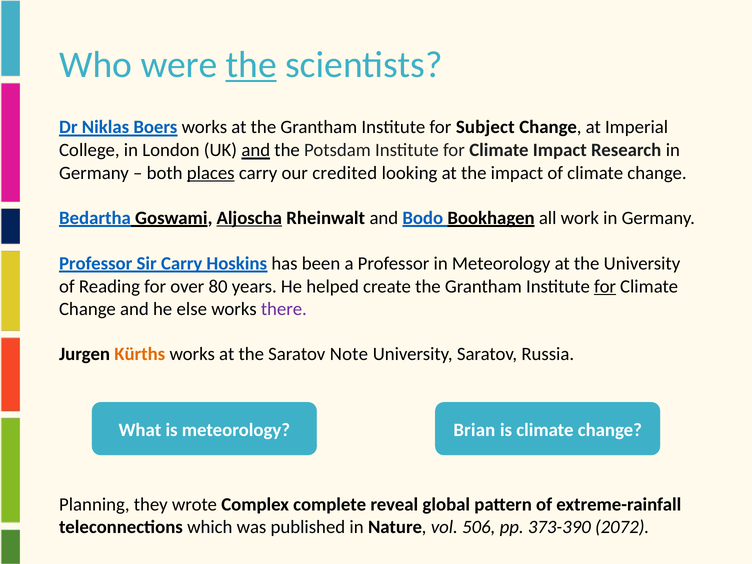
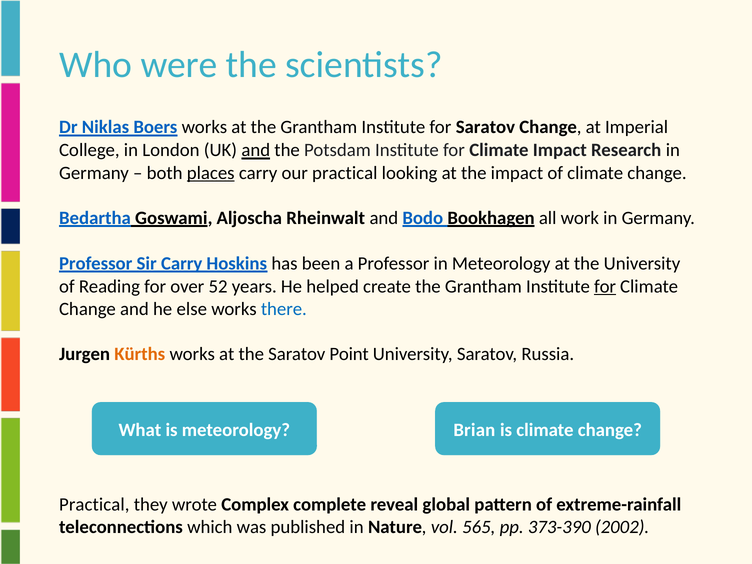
the at (251, 65) underline: present -> none
for Subject: Subject -> Saratov
our credited: credited -> practical
Aljoscha underline: present -> none
80: 80 -> 52
there colour: purple -> blue
Note: Note -> Point
Planning at (94, 504): Planning -> Practical
506: 506 -> 565
2072: 2072 -> 2002
